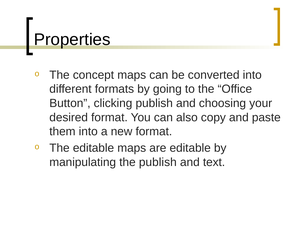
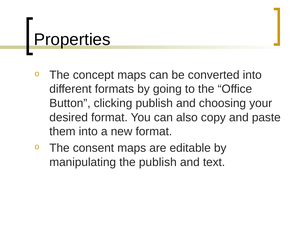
The editable: editable -> consent
